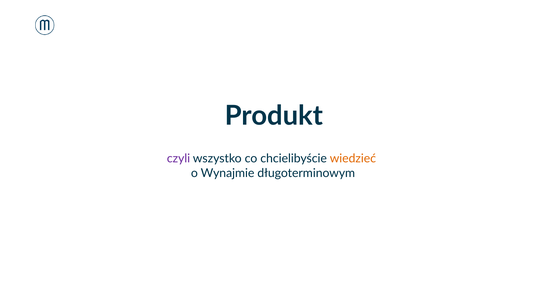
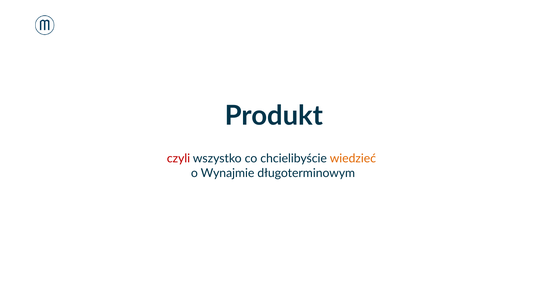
czyli colour: purple -> red
